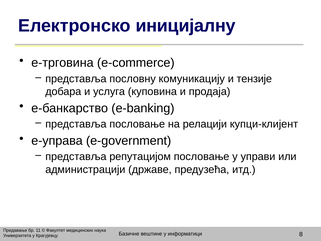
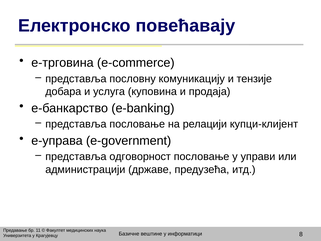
иницијалну: иницијалну -> повећавају
репутацијом: репутацијом -> одговорност
